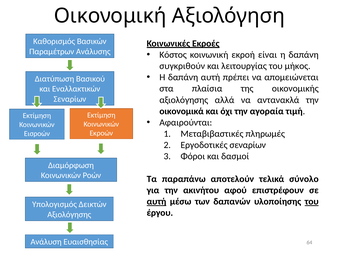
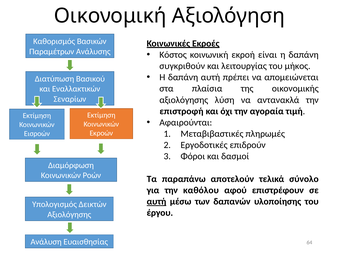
αλλά: αλλά -> λύση
οικονομικά: οικονομικά -> επιστροφή
Εργοδοτικές σεναρίων: σεναρίων -> επιδρούν
ακινήτου: ακινήτου -> καθόλου
του at (312, 202) underline: present -> none
